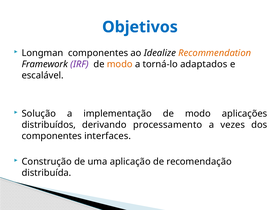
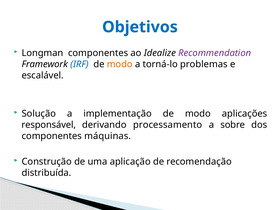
Recommendation colour: orange -> purple
IRF colour: purple -> blue
adaptados: adaptados -> problemas
distribuídos: distribuídos -> responsável
vezes: vezes -> sobre
interfaces: interfaces -> máquinas
